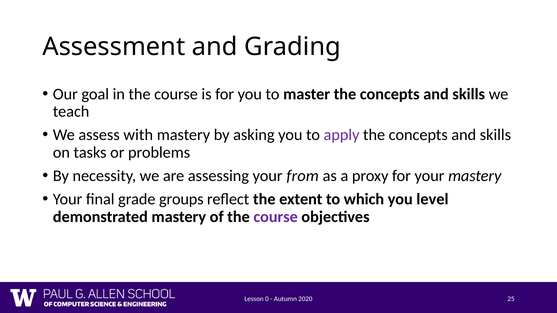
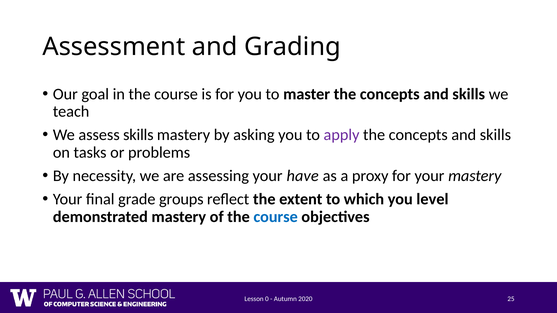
assess with: with -> skills
from: from -> have
course at (276, 217) colour: purple -> blue
